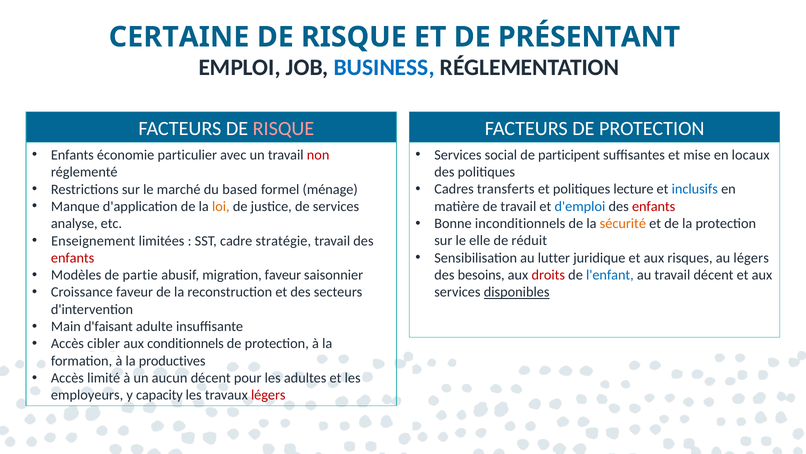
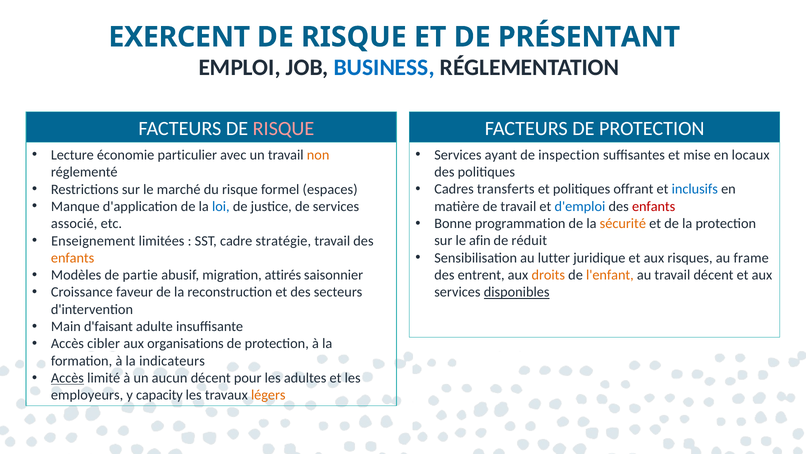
CERTAINE: CERTAINE -> EXERCENT
social: social -> ayant
participent: participent -> inspection
Enfants at (72, 155): Enfants -> Lecture
non colour: red -> orange
lecture: lecture -> offrant
du based: based -> risque
ménage: ménage -> espaces
loi colour: orange -> blue
inconditionnels: inconditionnels -> programmation
analyse: analyse -> associé
elle: elle -> afin
au légers: légers -> frame
enfants at (73, 258) colour: red -> orange
migration faveur: faveur -> attirés
besoins: besoins -> entrent
droits colour: red -> orange
l'enfant colour: blue -> orange
conditionnels: conditionnels -> organisations
productives: productives -> indicateurs
Accès at (67, 378) underline: none -> present
légers at (268, 395) colour: red -> orange
